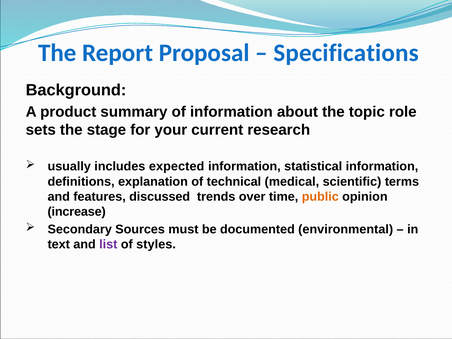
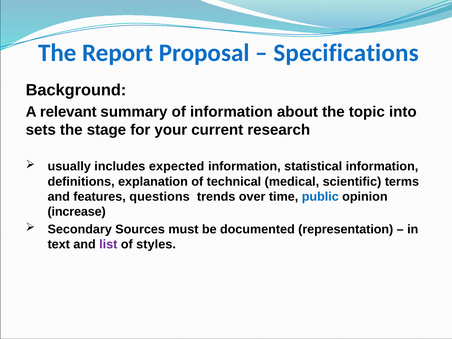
product: product -> relevant
role: role -> into
discussed: discussed -> questions
public colour: orange -> blue
environmental: environmental -> representation
